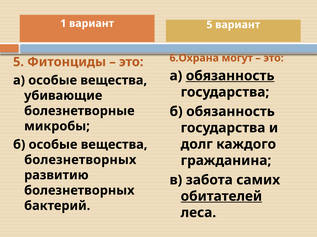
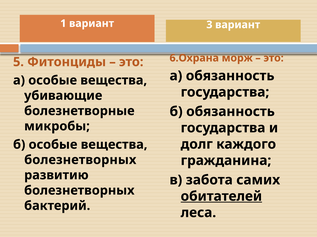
вариант 5: 5 -> 3
могут: могут -> морж
обязанность at (230, 76) underline: present -> none
